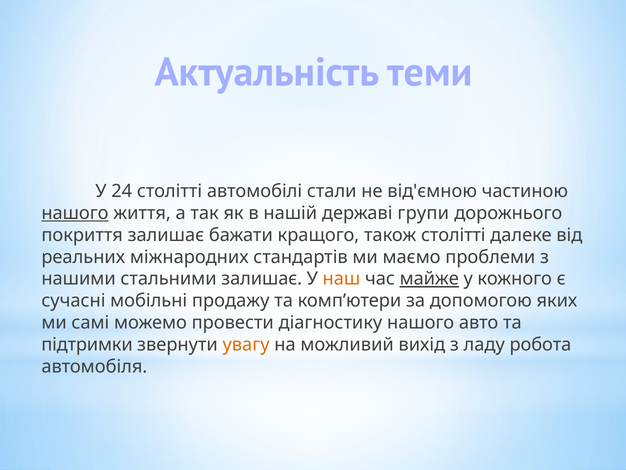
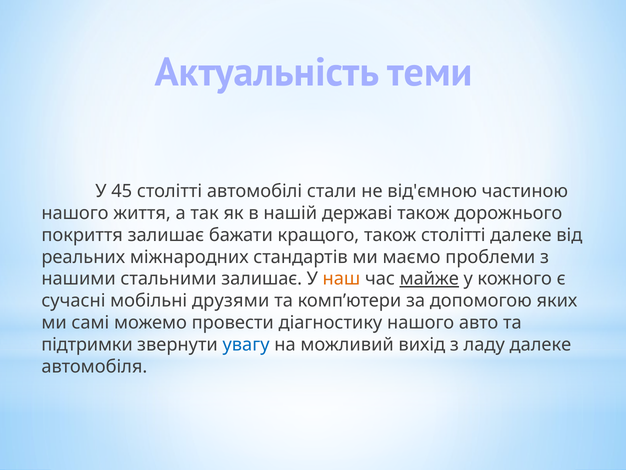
24: 24 -> 45
нашого at (75, 213) underline: present -> none
державі групи: групи -> також
продажу: продажу -> друзями
увагу colour: orange -> blue
ладу робота: робота -> далеке
